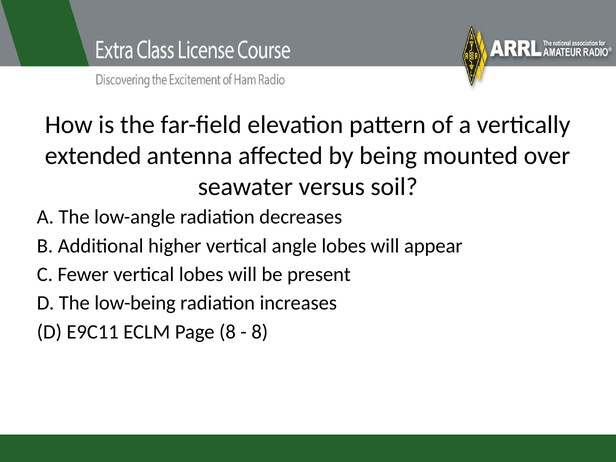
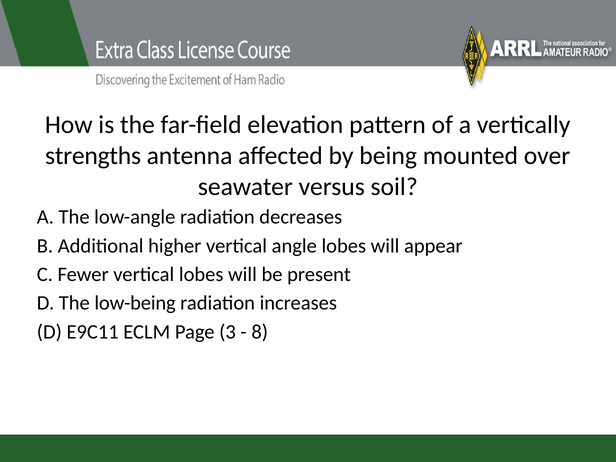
extended: extended -> strengths
Page 8: 8 -> 3
